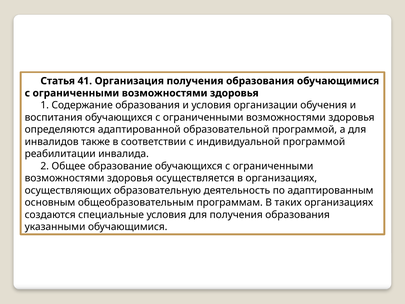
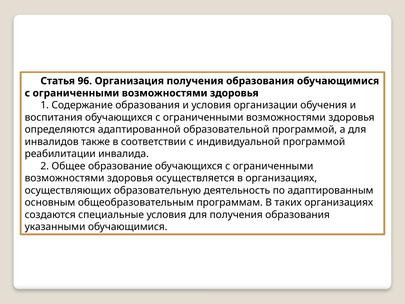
41: 41 -> 96
